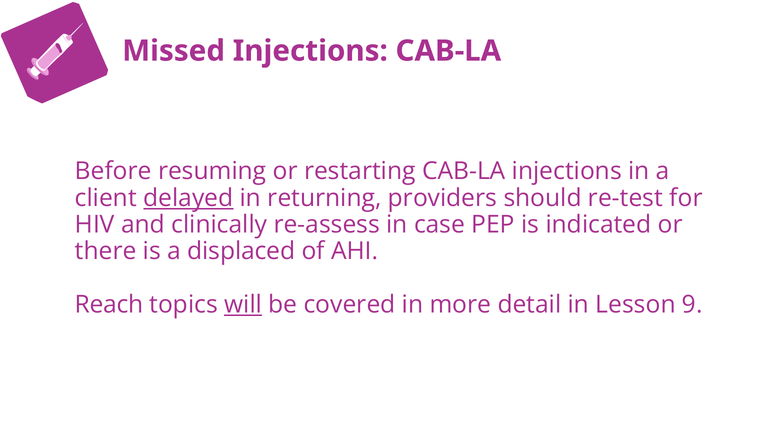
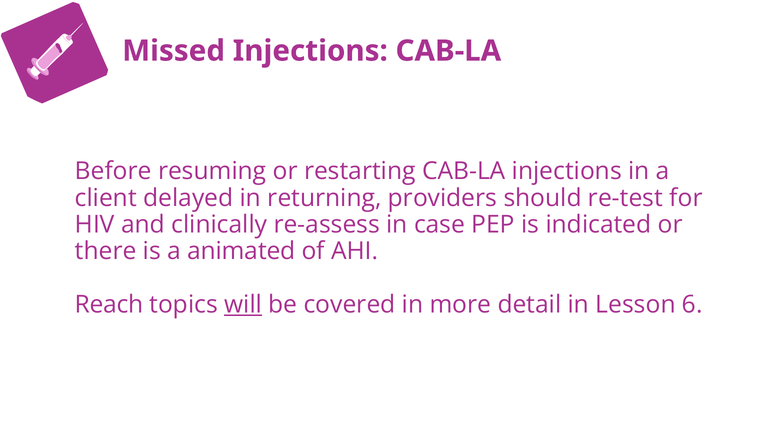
delayed underline: present -> none
displaced: displaced -> animated
9: 9 -> 6
